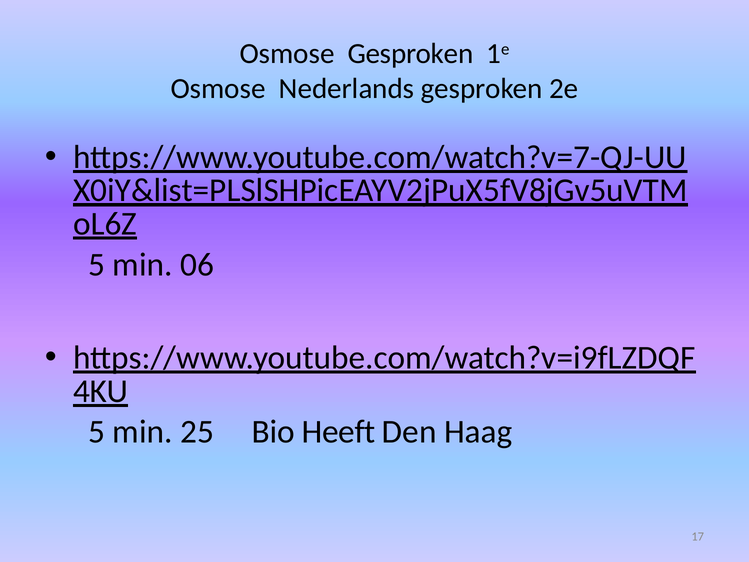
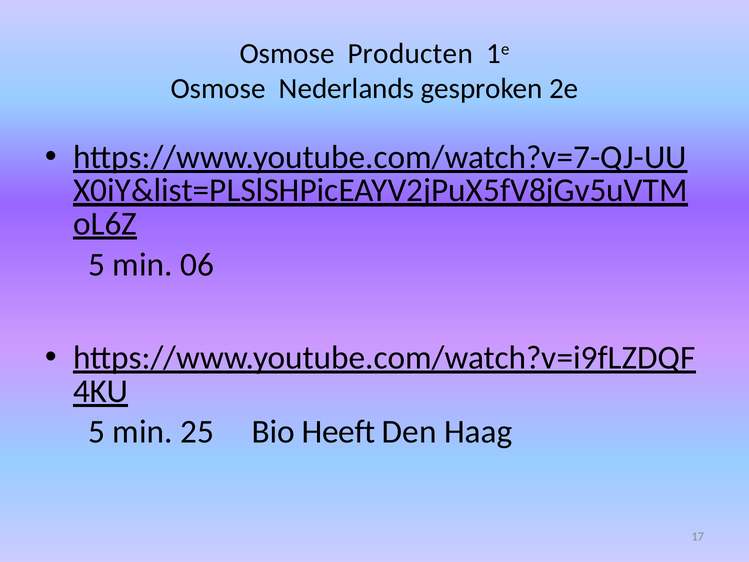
Osmose Gesproken: Gesproken -> Producten
